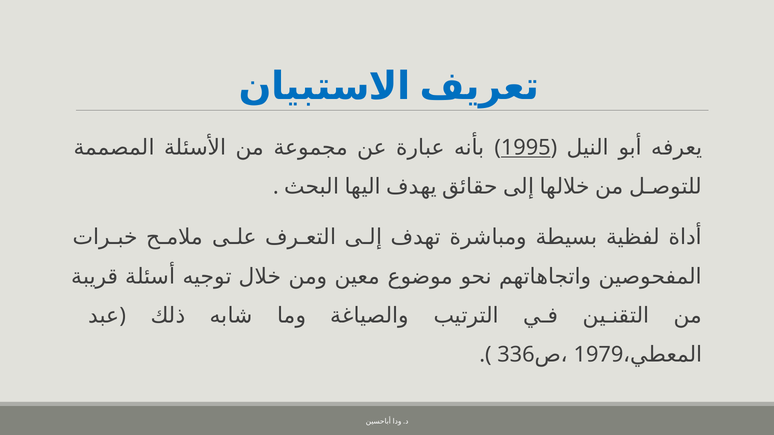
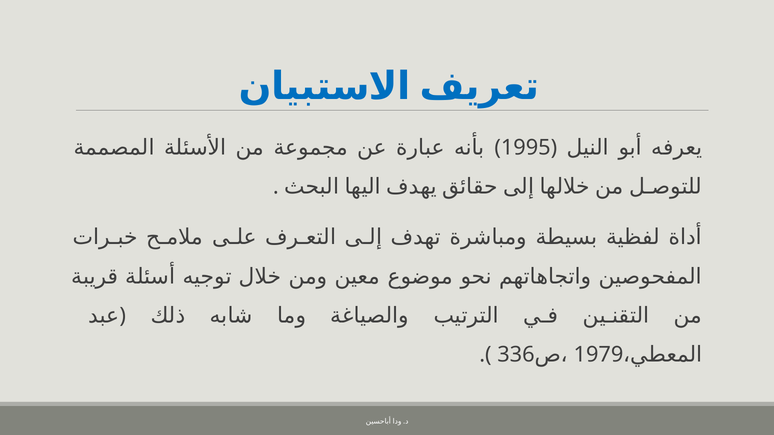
1995 underline: present -> none
